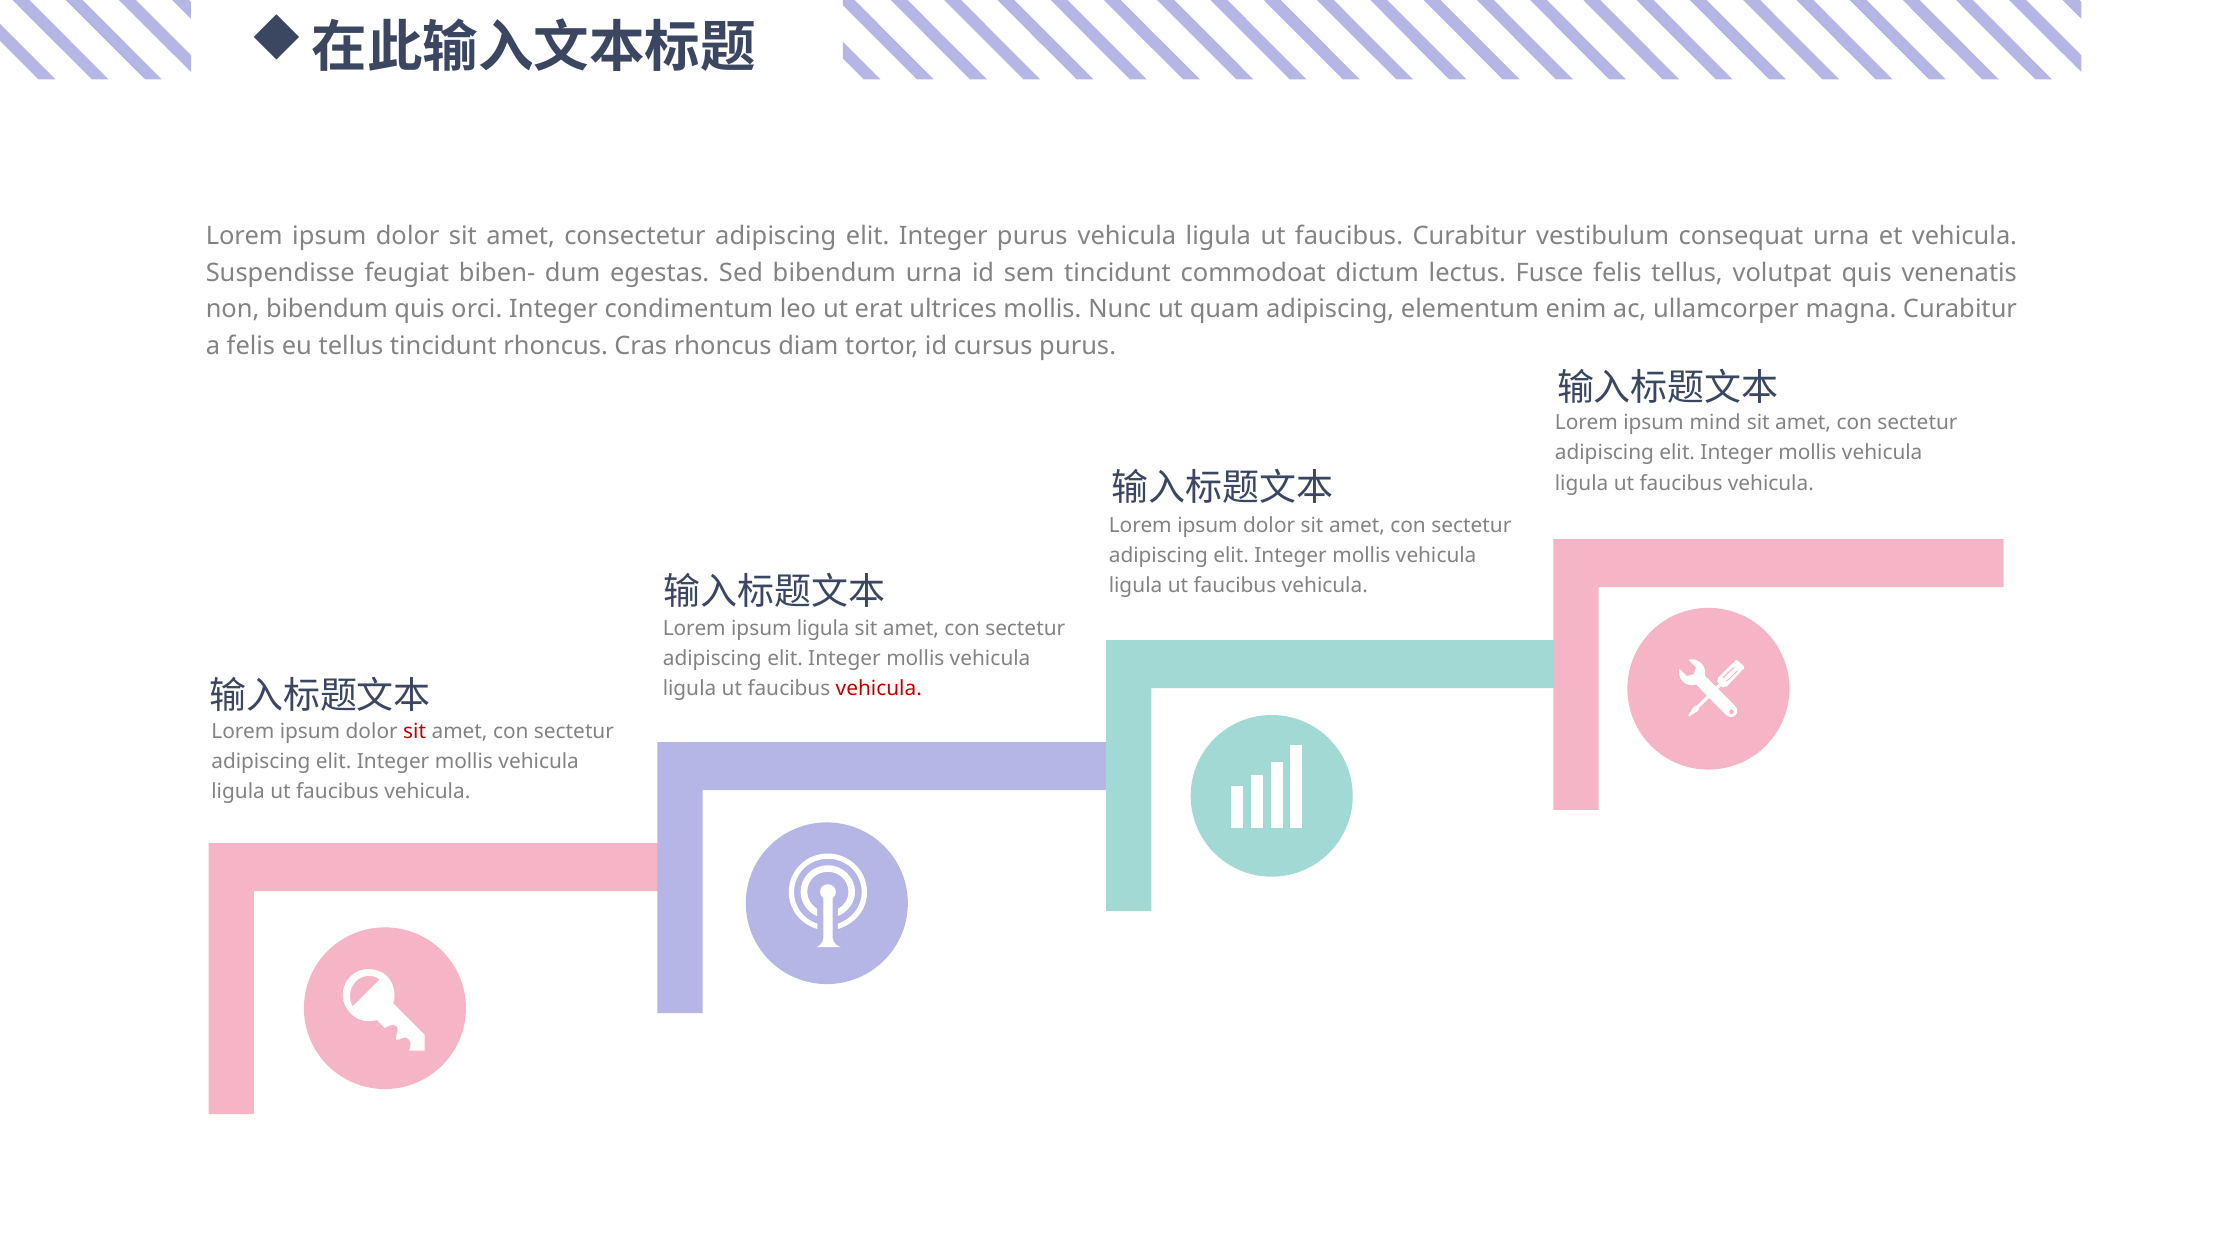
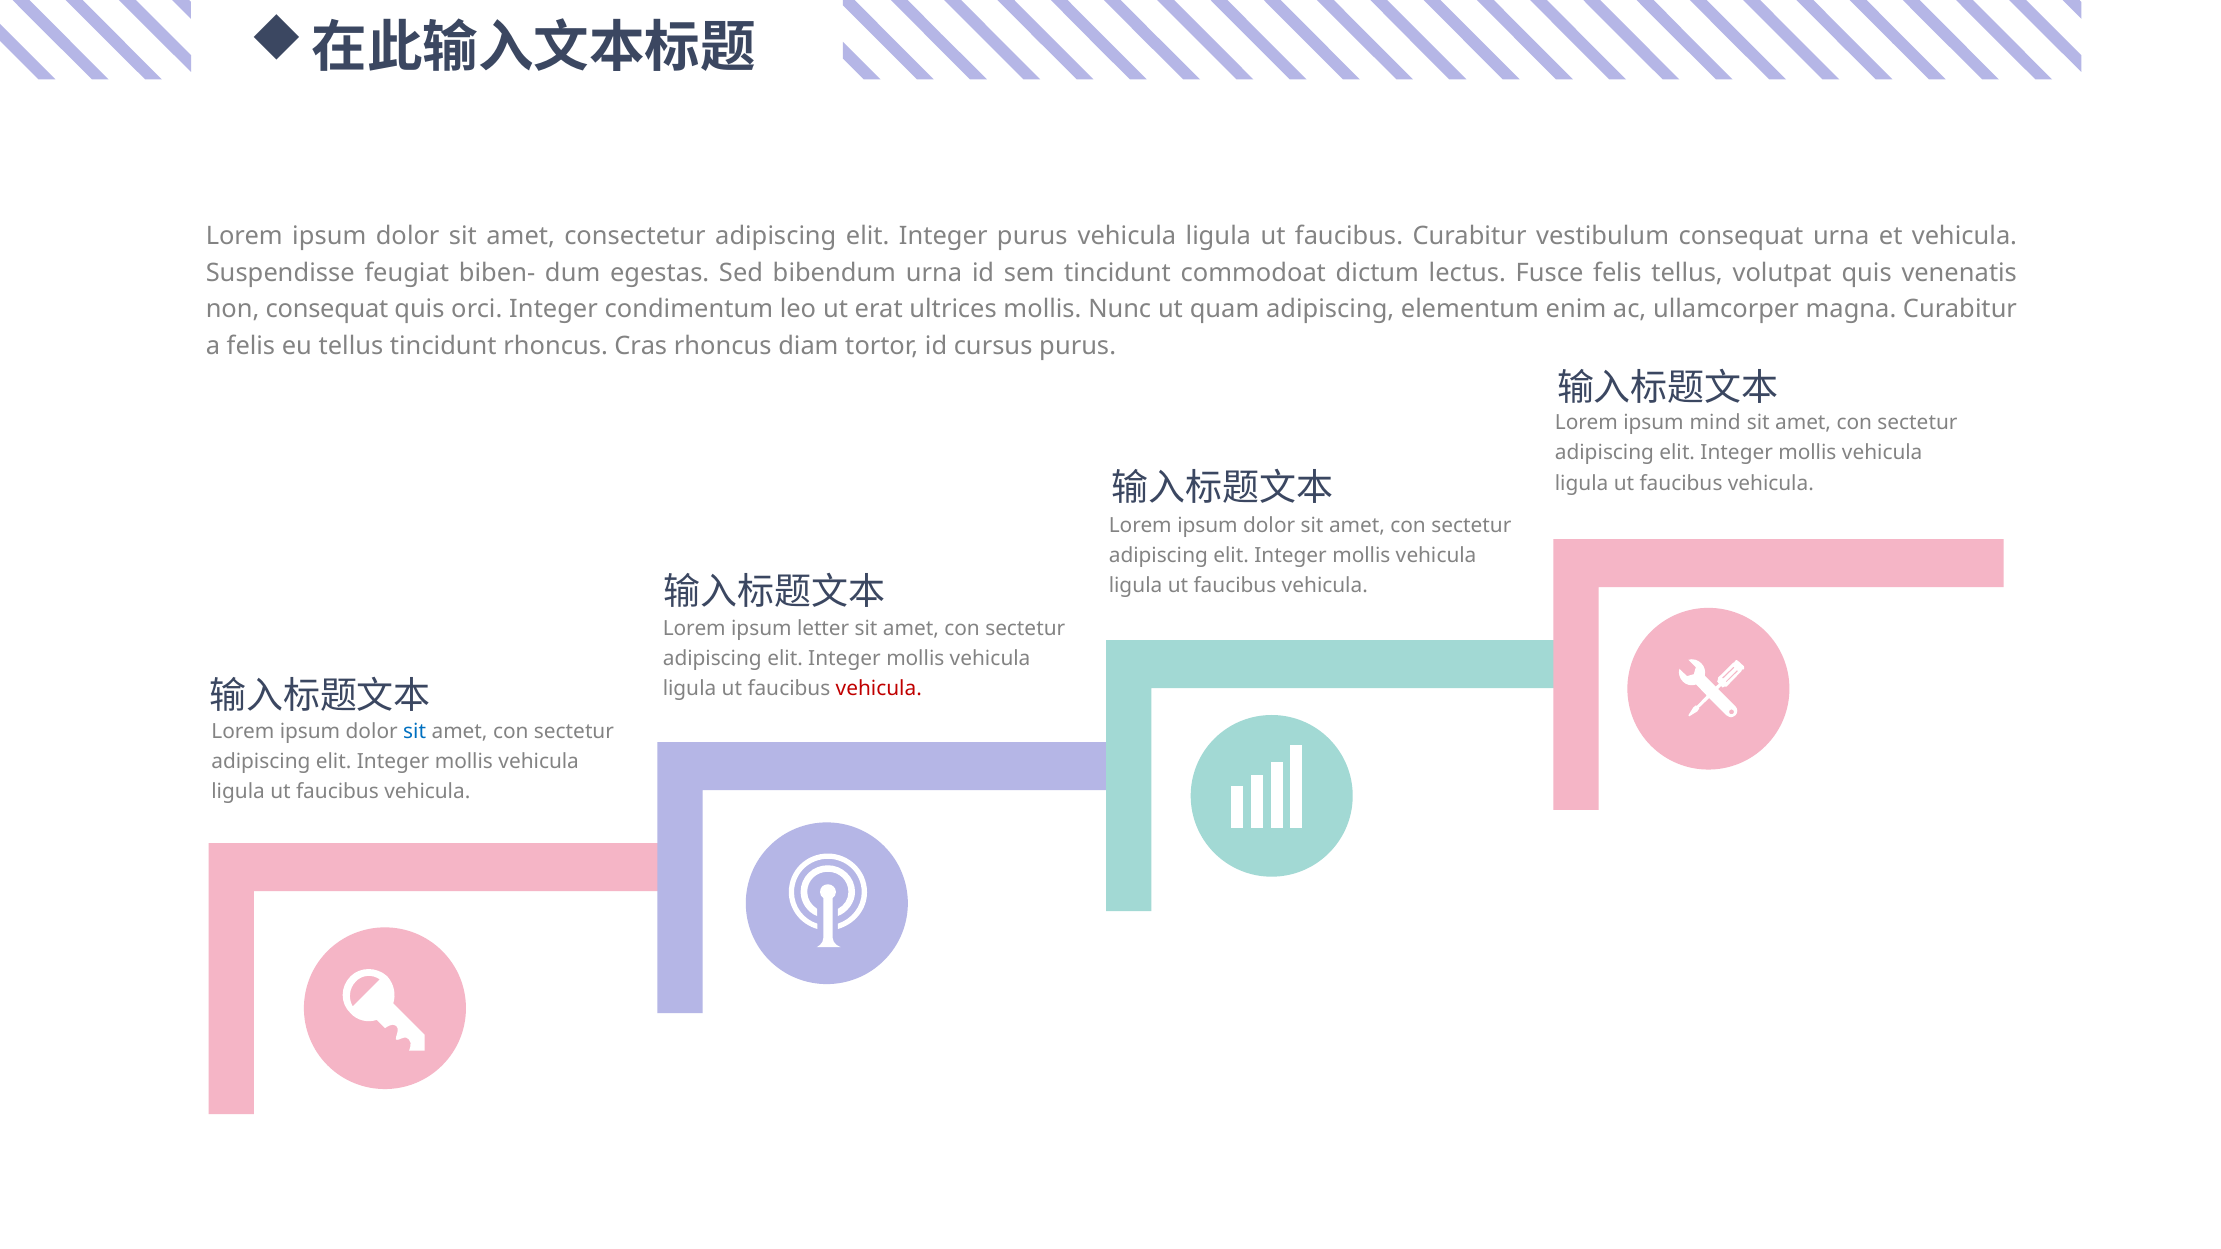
non bibendum: bibendum -> consequat
ipsum ligula: ligula -> letter
sit at (415, 731) colour: red -> blue
